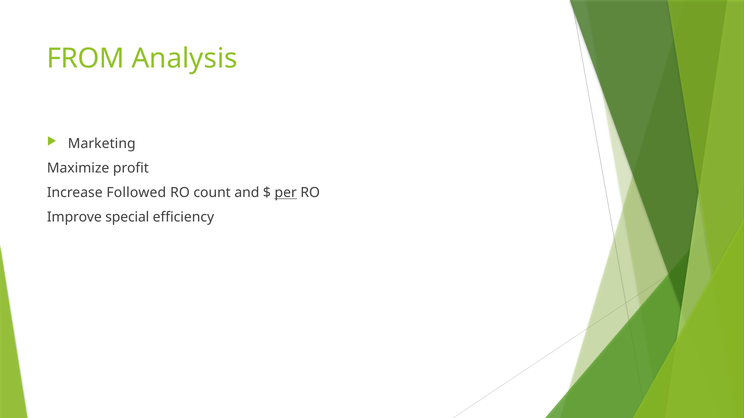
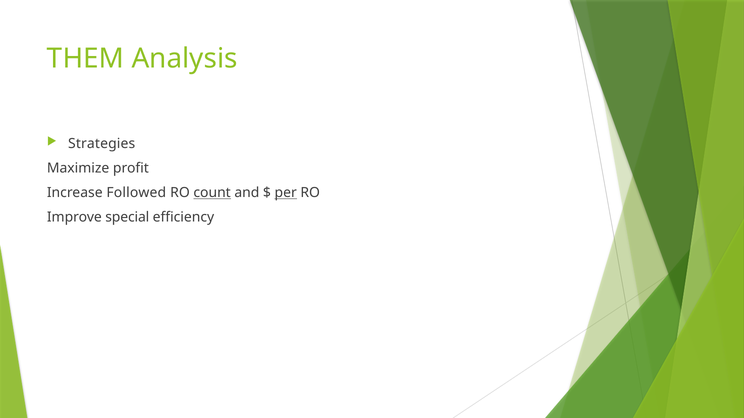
FROM: FROM -> THEM
Marketing: Marketing -> Strategies
count underline: none -> present
